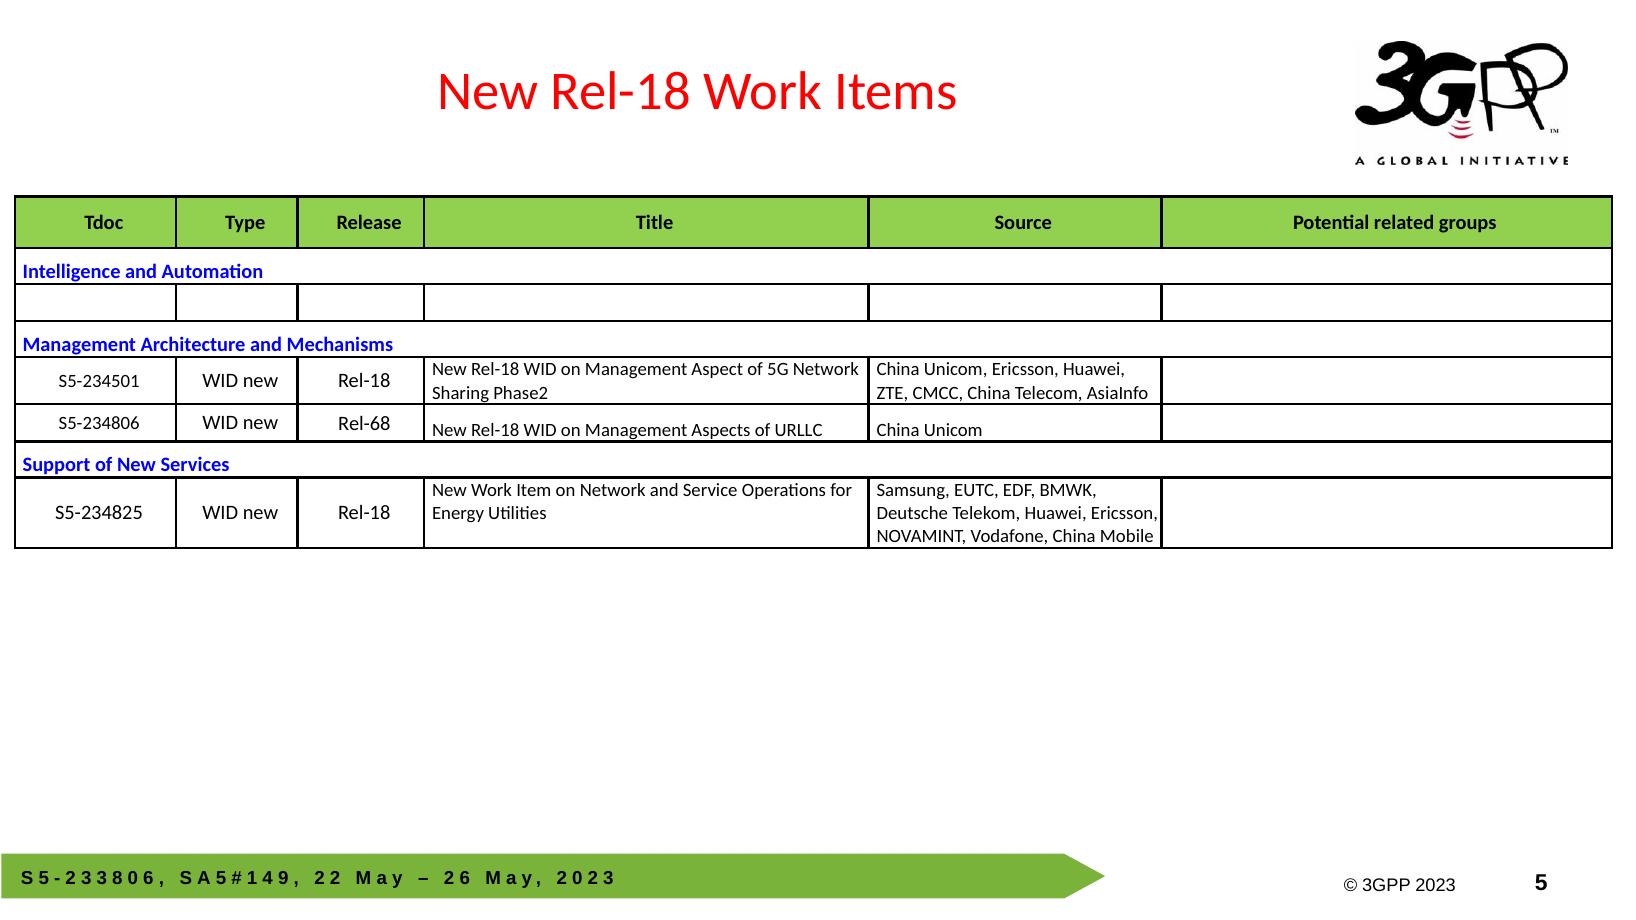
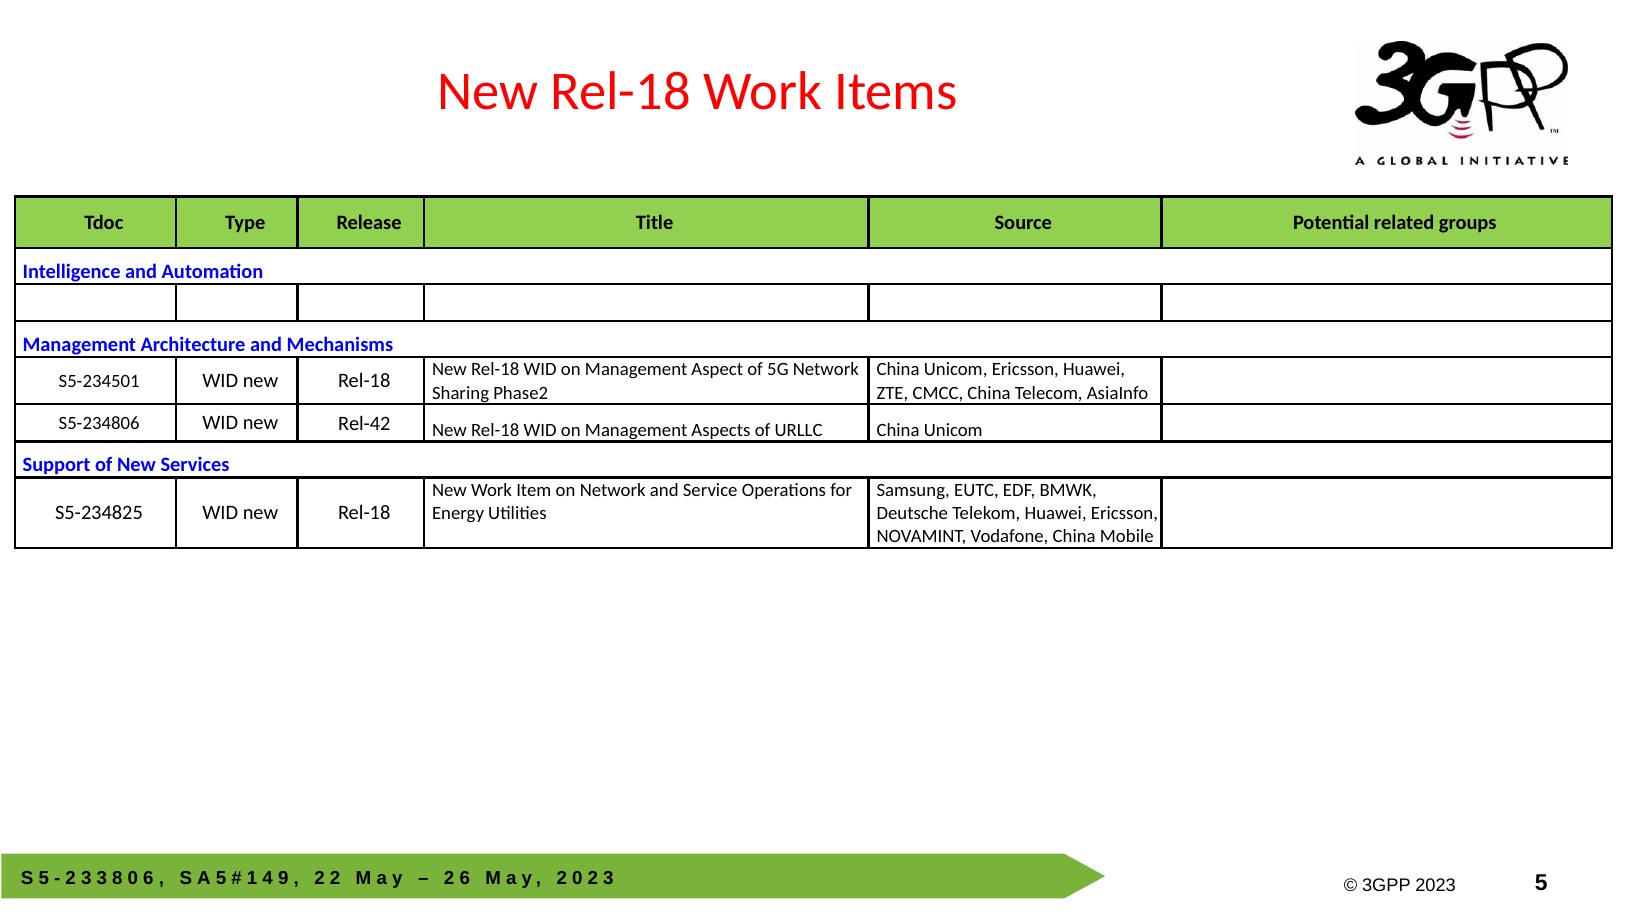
Rel-68: Rel-68 -> Rel-42
